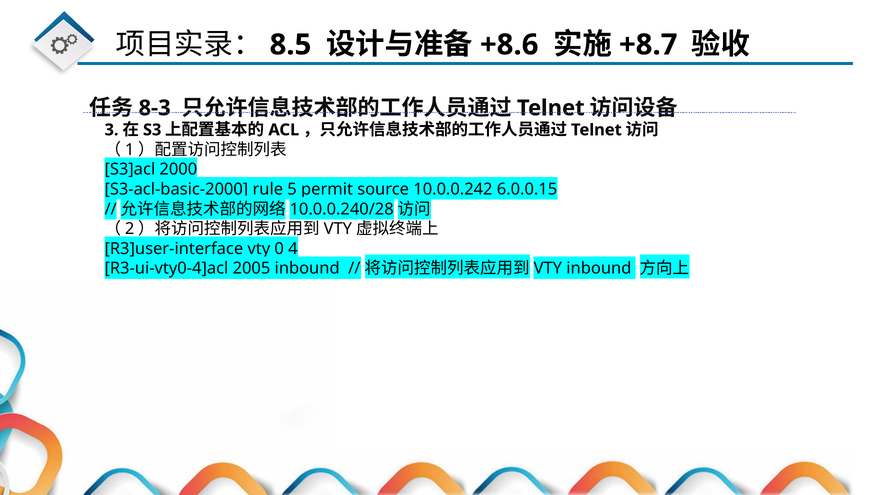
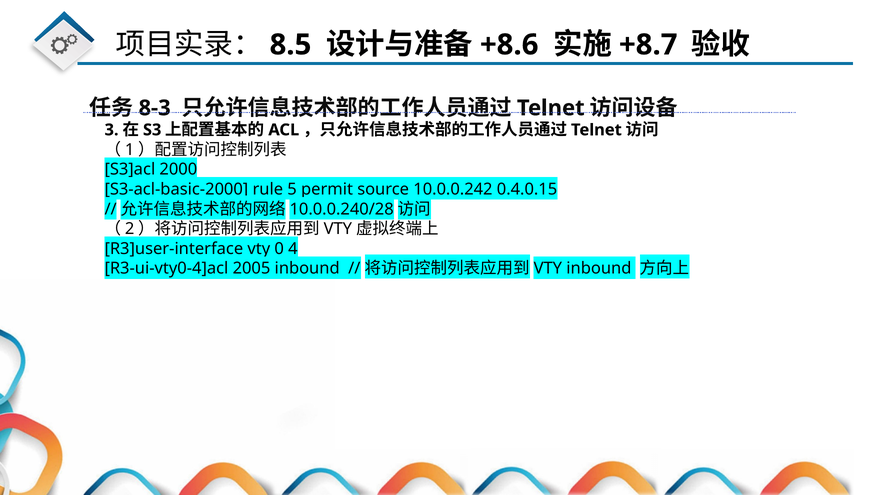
6.0.0.15: 6.0.0.15 -> 0.4.0.15
